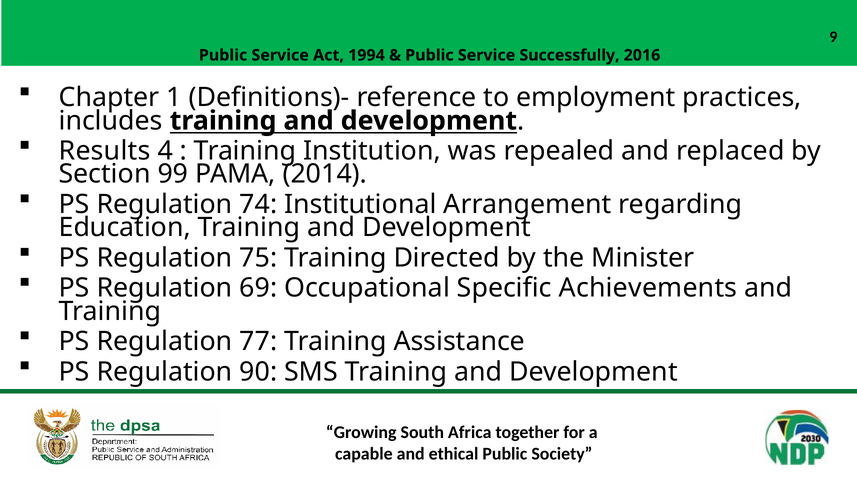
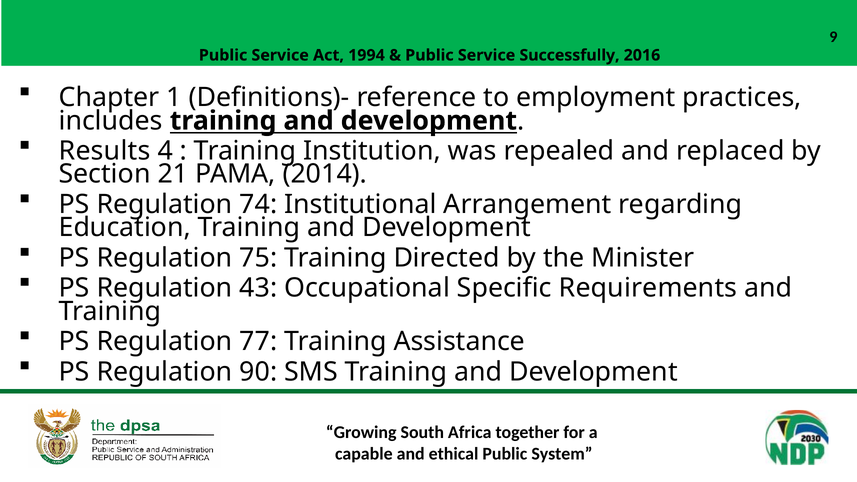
99: 99 -> 21
69: 69 -> 43
Achievements: Achievements -> Requirements
Society: Society -> System
